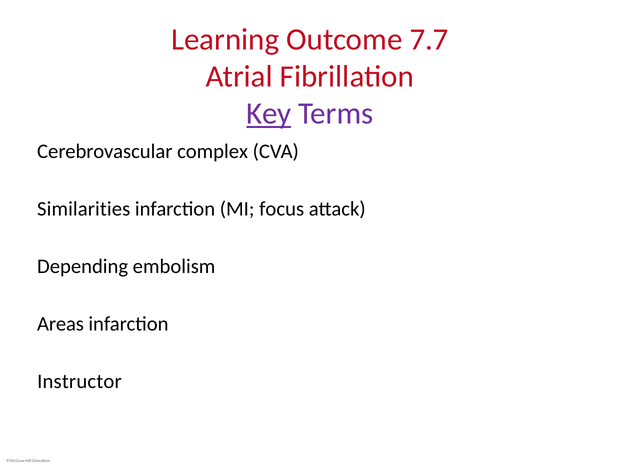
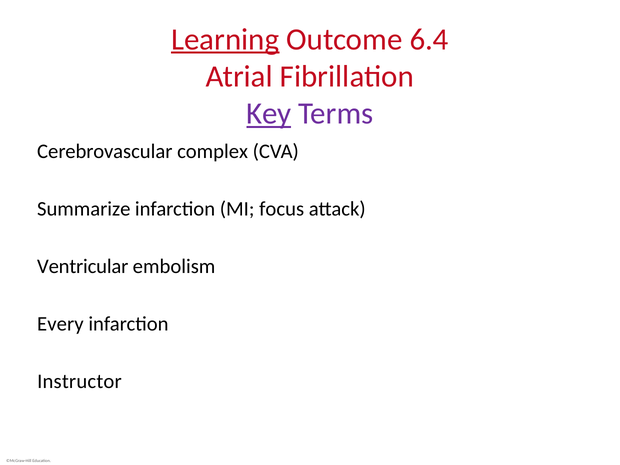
Learning underline: none -> present
7.7: 7.7 -> 6.4
Similarities: Similarities -> Summarize
Depending: Depending -> Ventricular
Areas: Areas -> Every
